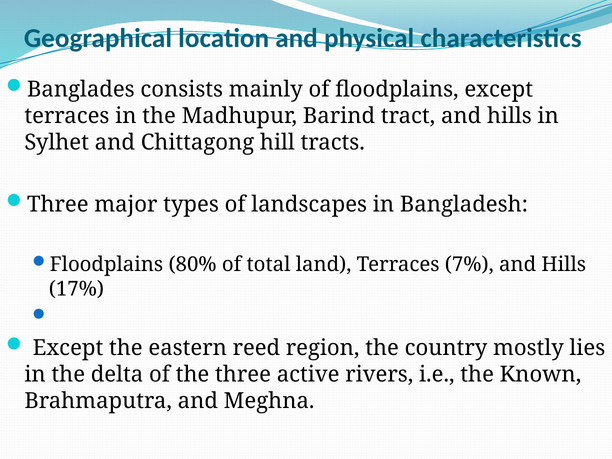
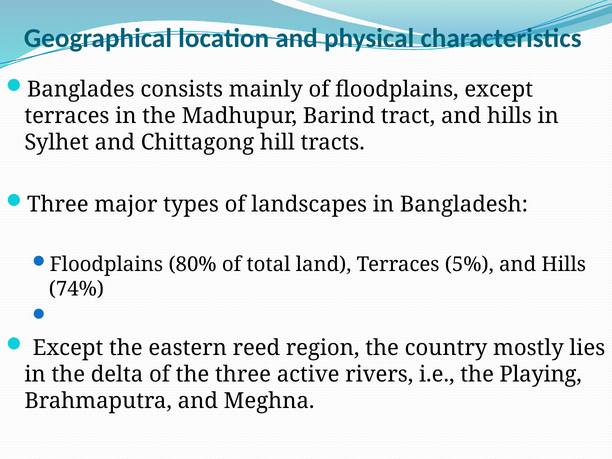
7%: 7% -> 5%
17%: 17% -> 74%
Known: Known -> Playing
